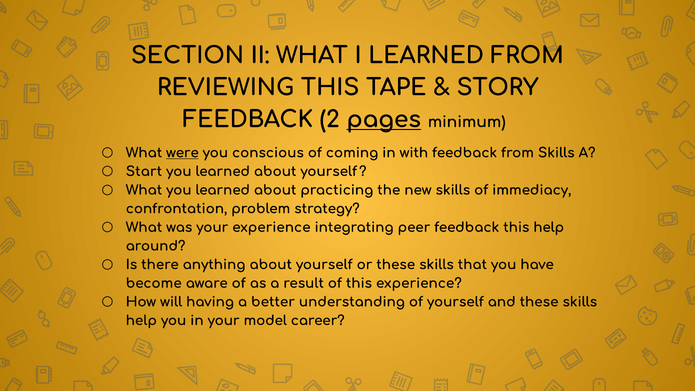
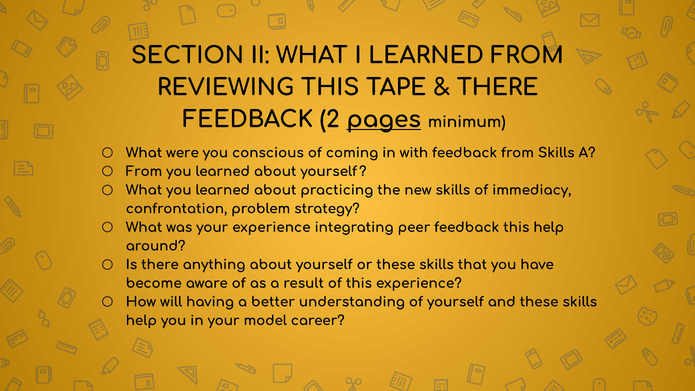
STORY at (498, 88): STORY -> THERE
were underline: present -> none
Start at (144, 172): Start -> From
